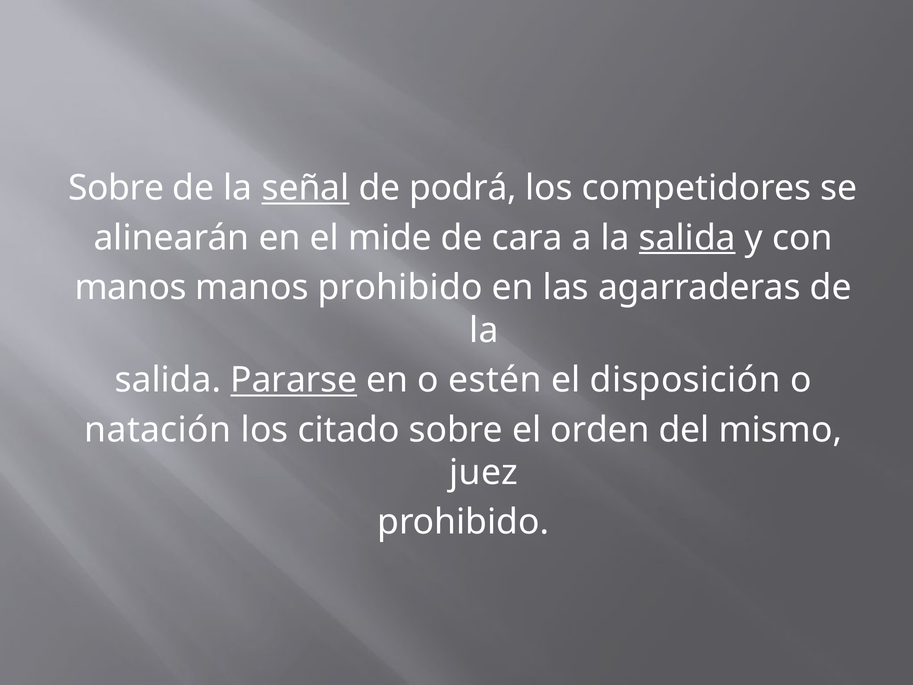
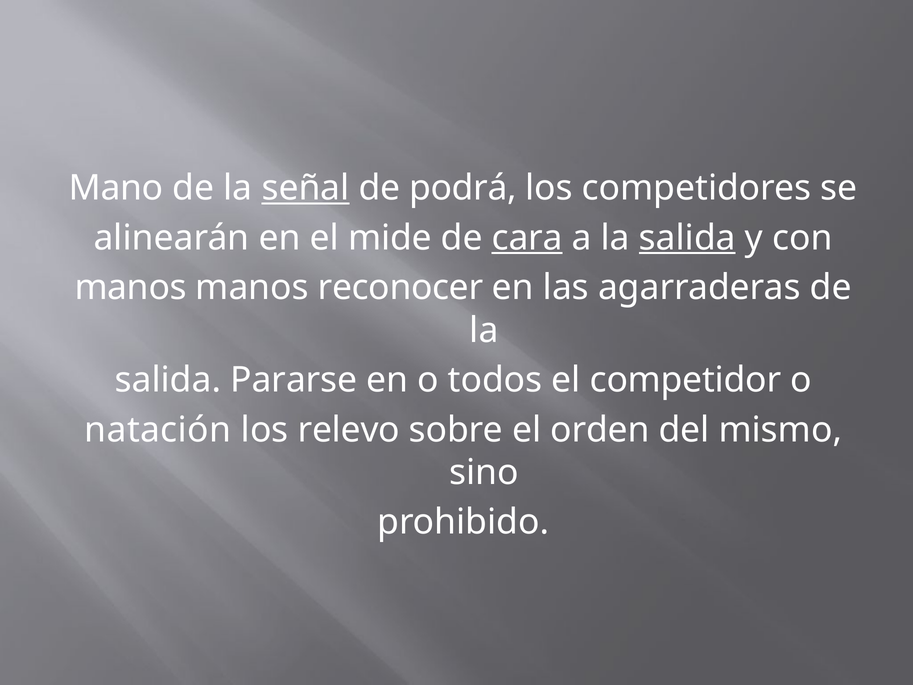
Sobre at (116, 188): Sobre -> Mano
cara underline: none -> present
manos prohibido: prohibido -> reconocer
Pararse underline: present -> none
estén: estén -> todos
disposición: disposición -> competidor
citado: citado -> relevo
juez: juez -> sino
